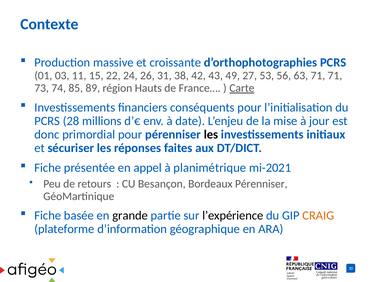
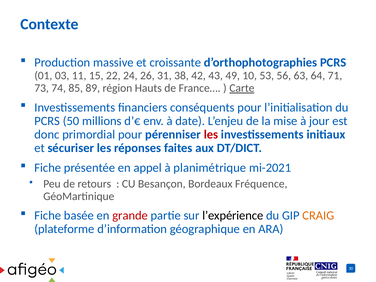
27: 27 -> 10
63 71: 71 -> 64
28: 28 -> 50
les at (211, 134) colour: black -> red
Bordeaux Pérenniser: Pérenniser -> Fréquence
grande colour: black -> red
